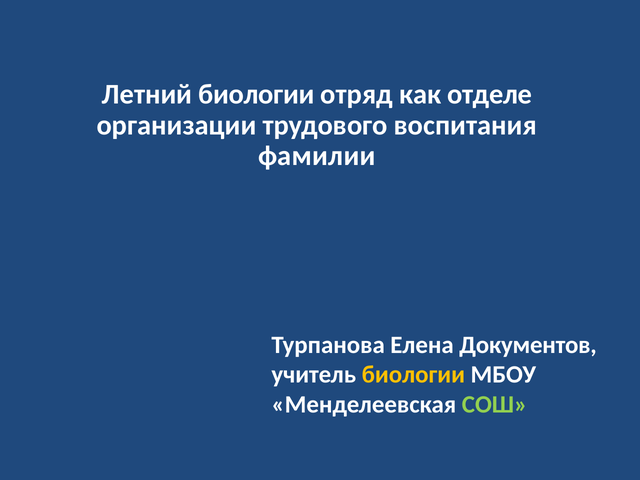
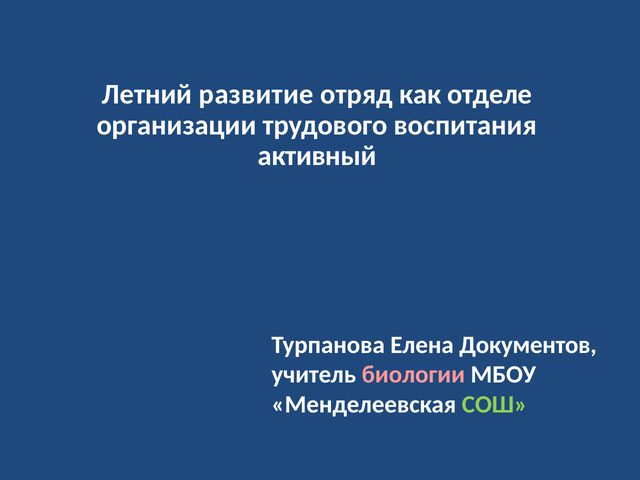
Летний биологии: биологии -> развитие
фамилии: фамилии -> активный
биологии at (413, 375) colour: yellow -> pink
